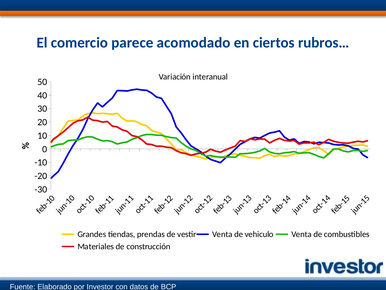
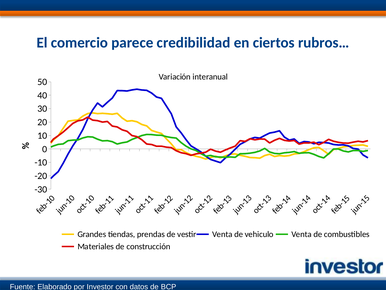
acomodado: acomodado -> credibilidad
